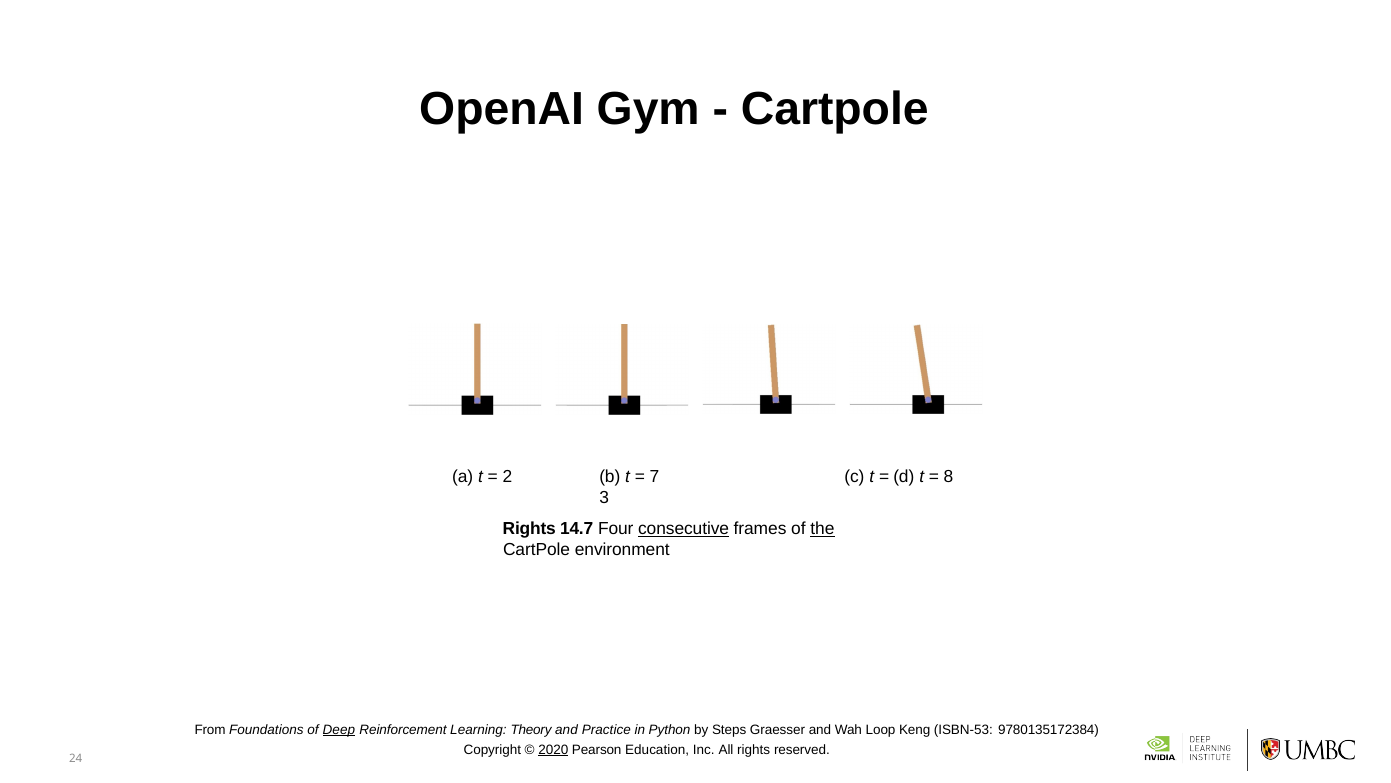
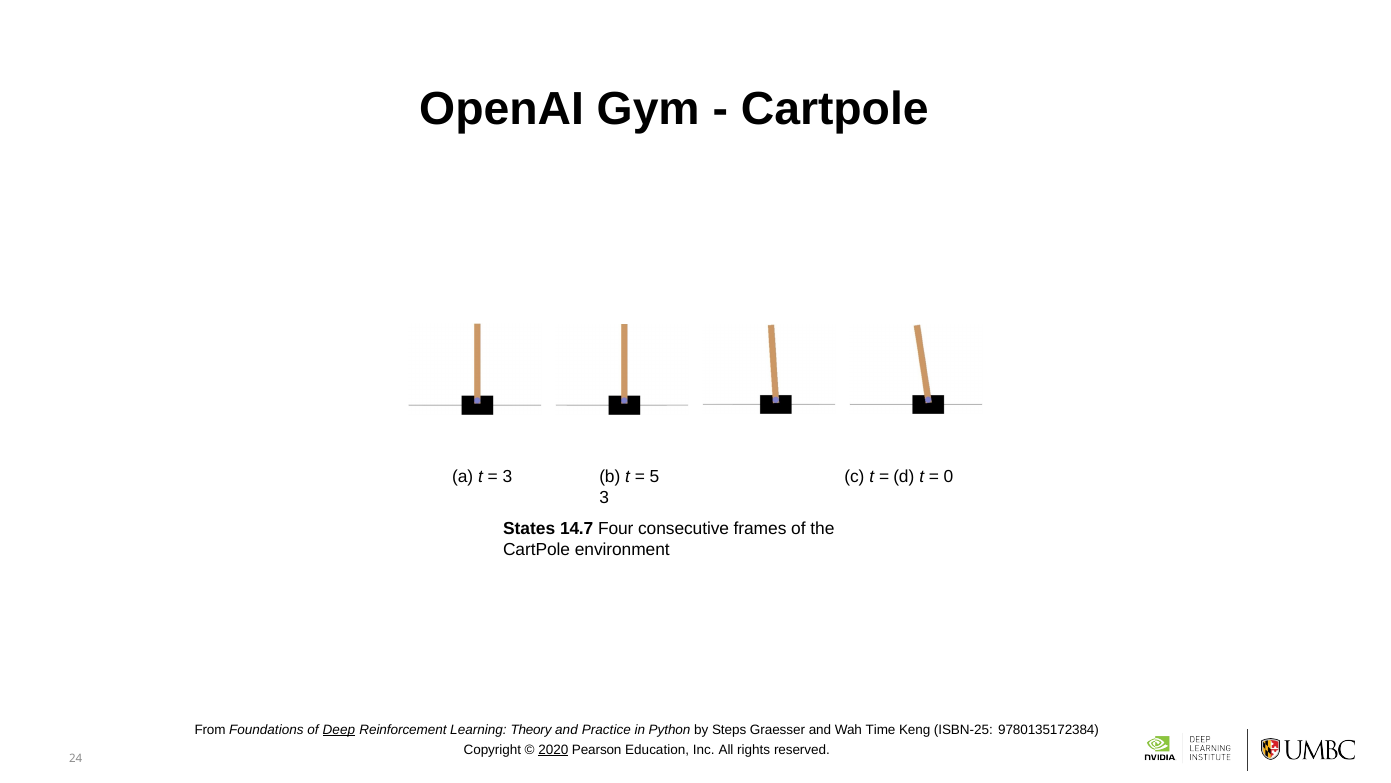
2 at (507, 476): 2 -> 3
7: 7 -> 5
8: 8 -> 0
Rights at (529, 528): Rights -> States
consecutive underline: present -> none
the underline: present -> none
Loop: Loop -> Time
ISBN-53: ISBN-53 -> ISBN-25
